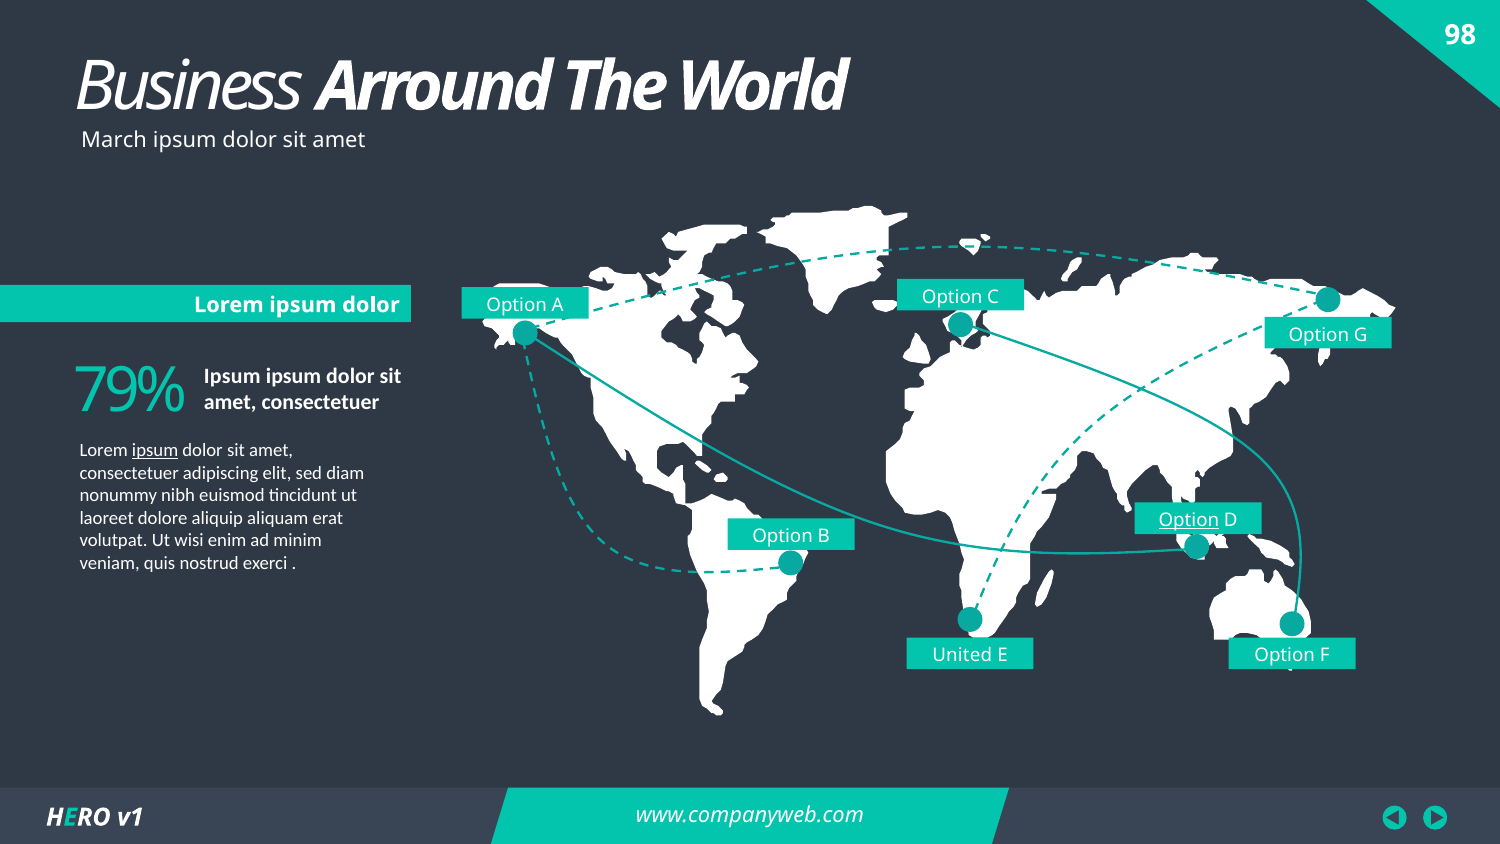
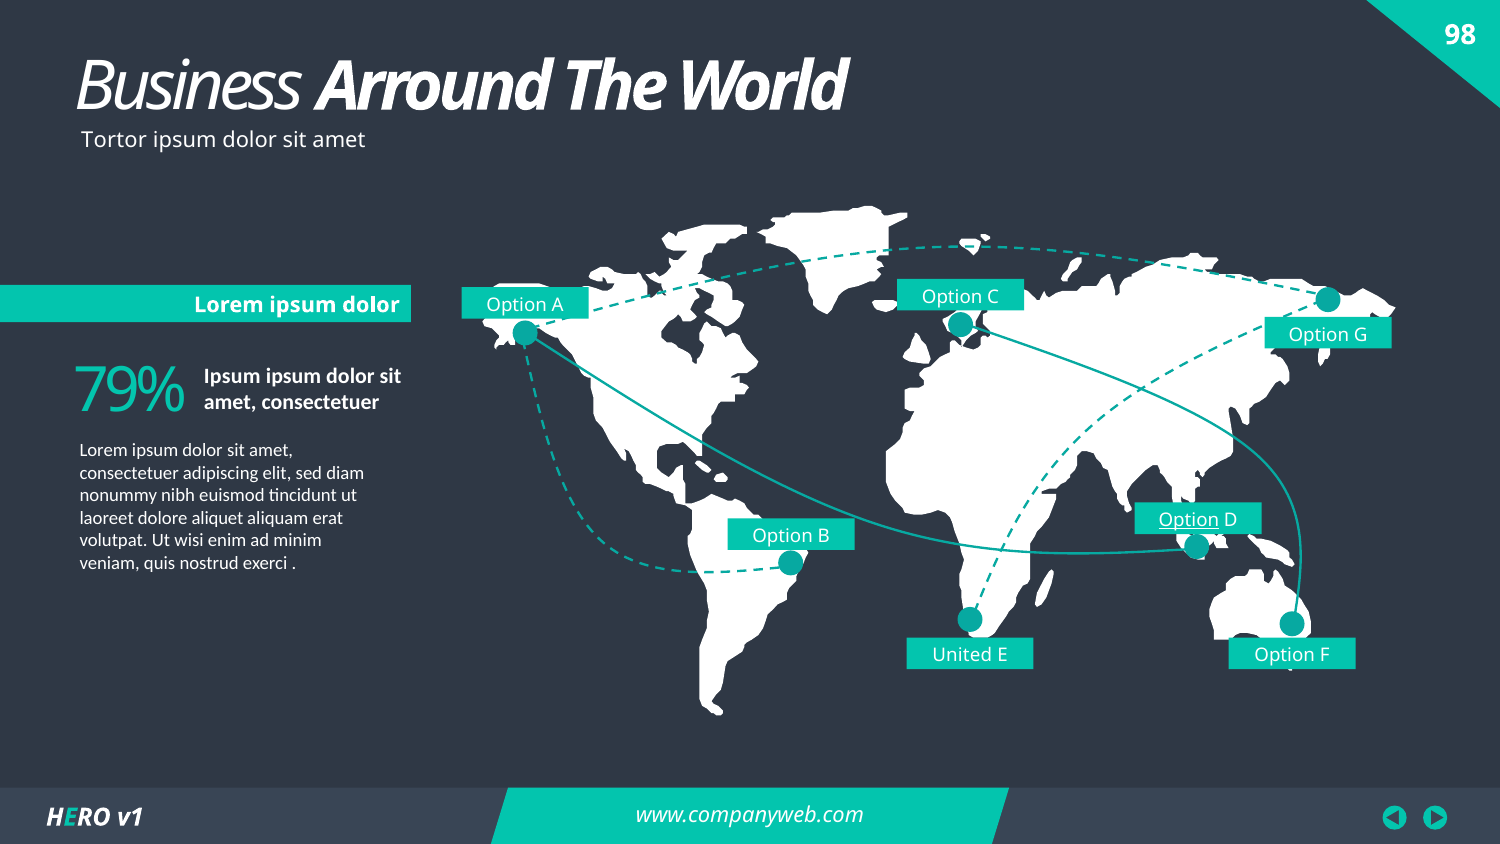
March: March -> Tortor
ipsum at (155, 451) underline: present -> none
aliquip: aliquip -> aliquet
